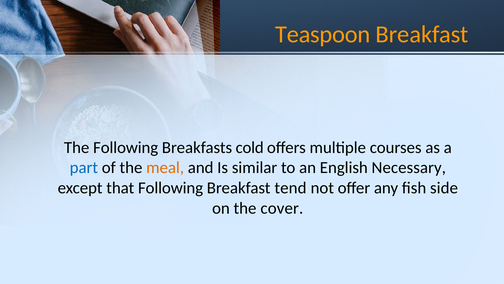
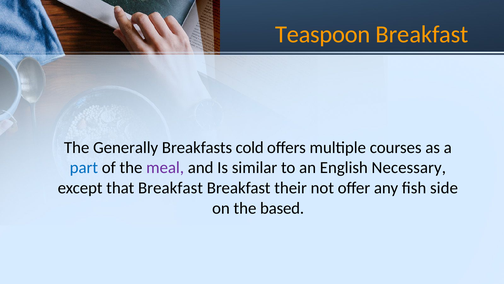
The Following: Following -> Generally
meal colour: orange -> purple
that Following: Following -> Breakfast
tend: tend -> their
cover: cover -> based
